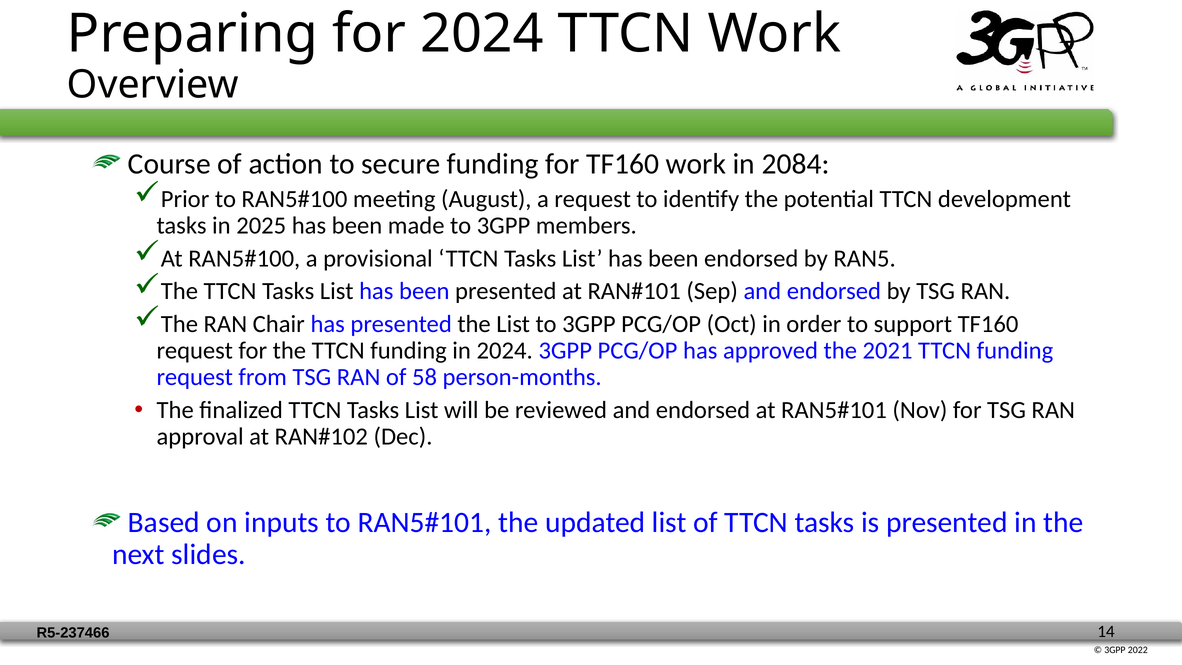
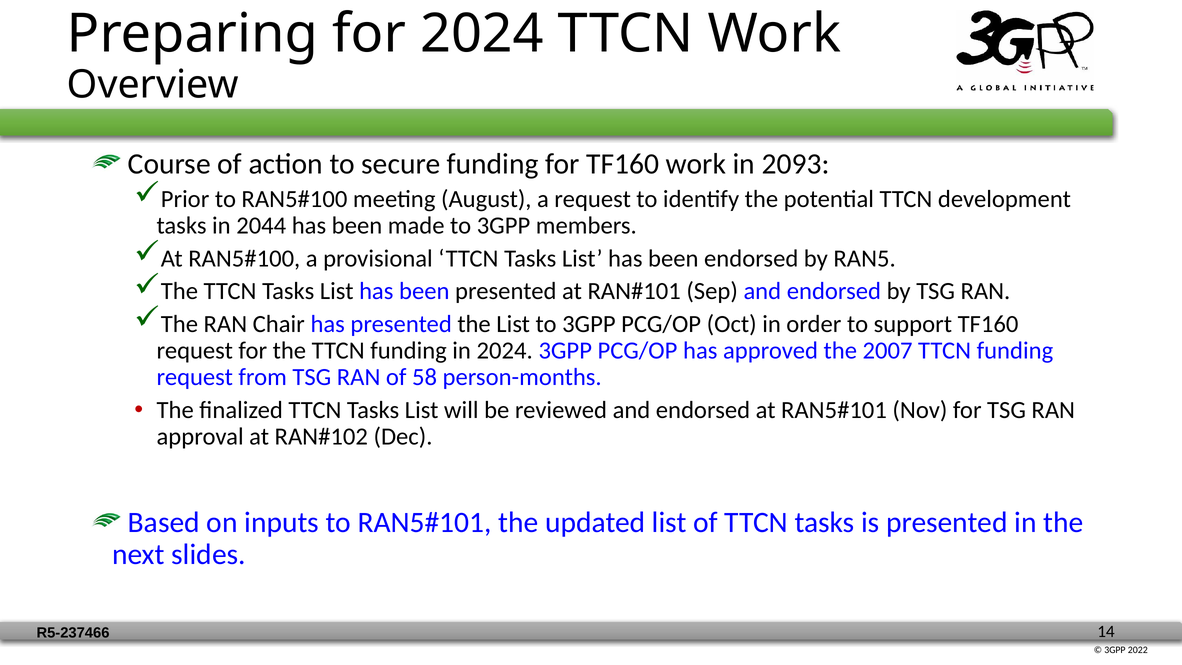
2084: 2084 -> 2093
2025: 2025 -> 2044
2021: 2021 -> 2007
